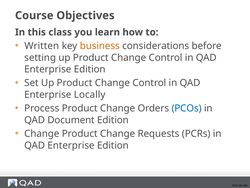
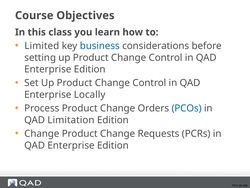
Written: Written -> Limited
business colour: orange -> blue
Document: Document -> Limitation
